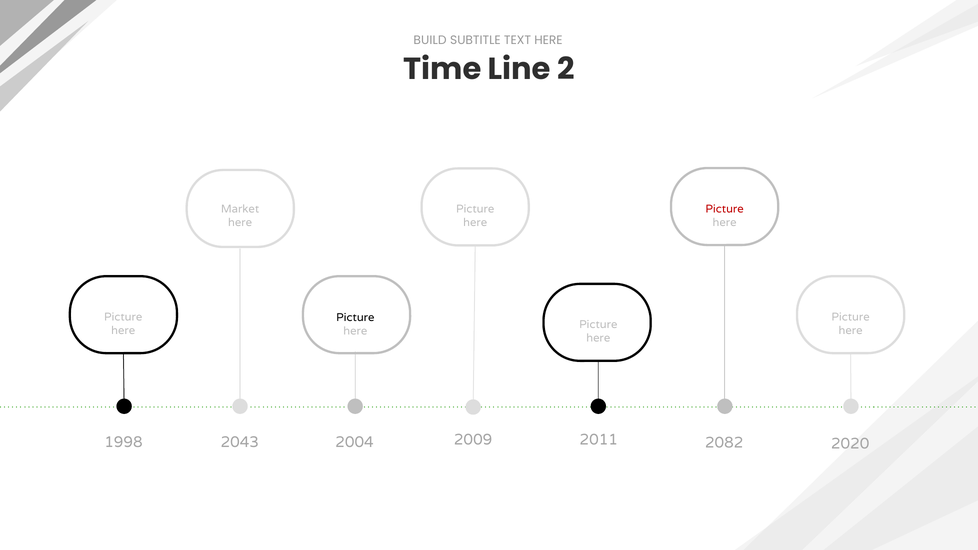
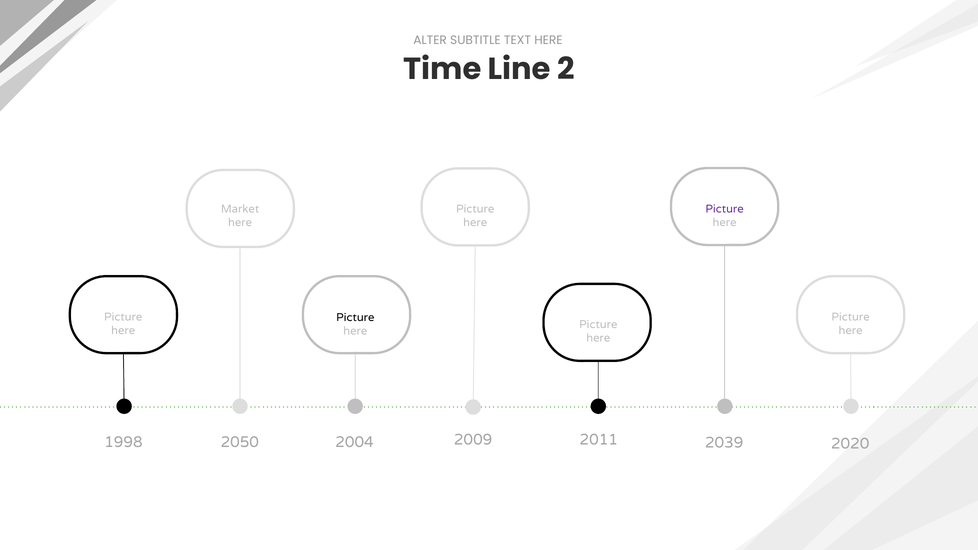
BUILD: BUILD -> ALTER
Picture at (725, 209) colour: red -> purple
2043: 2043 -> 2050
2082: 2082 -> 2039
